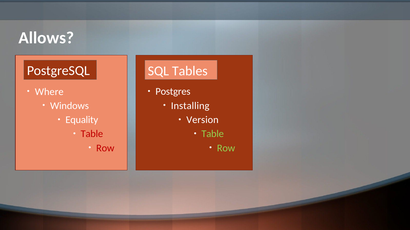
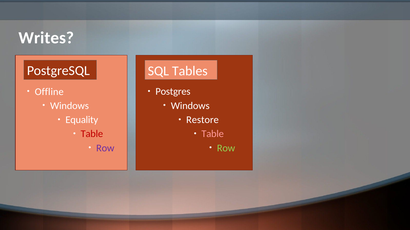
Allows: Allows -> Writes
Where: Where -> Offline
Installing at (190, 106): Installing -> Windows
Version: Version -> Restore
Table at (213, 134) colour: light green -> pink
Row at (105, 148) colour: red -> purple
